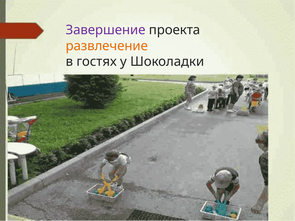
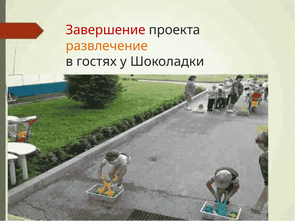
Завершение colour: purple -> red
